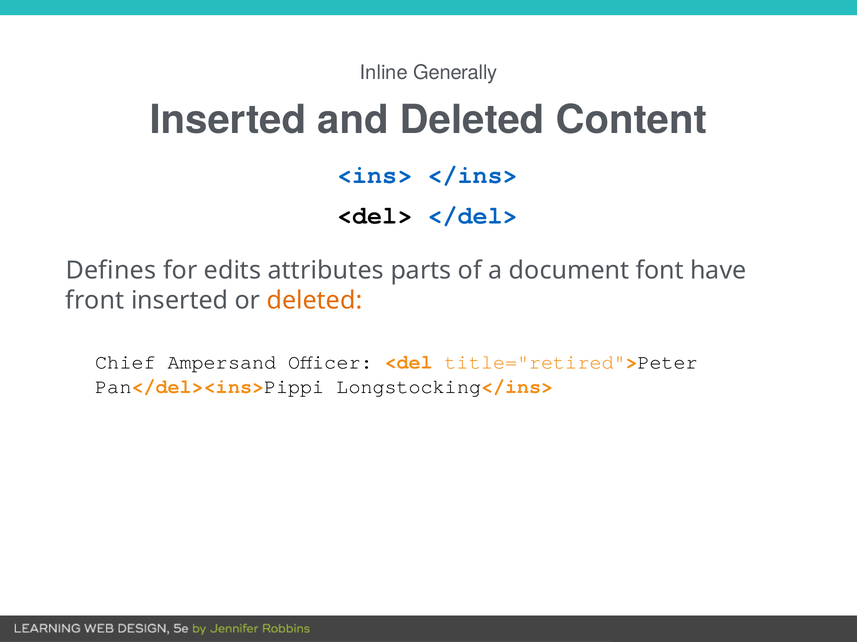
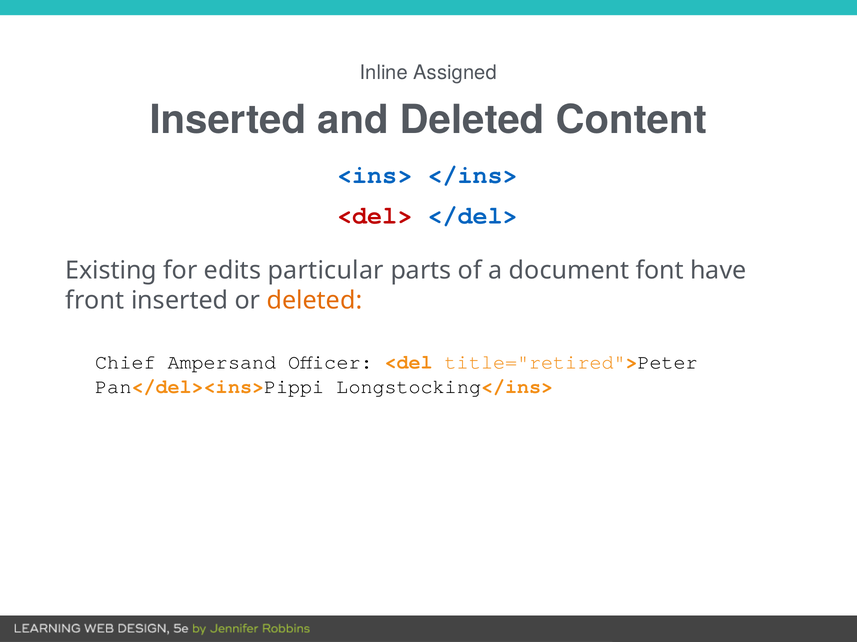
Generally: Generally -> Assigned
<del> colour: black -> red
Defines: Defines -> Existing
attributes: attributes -> particular
